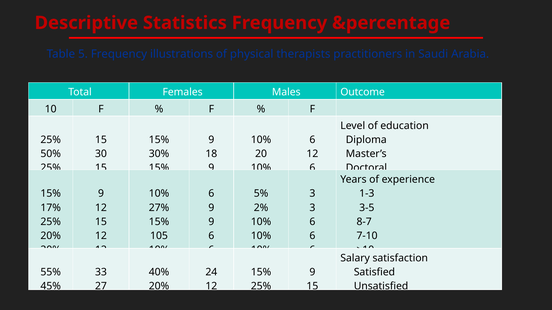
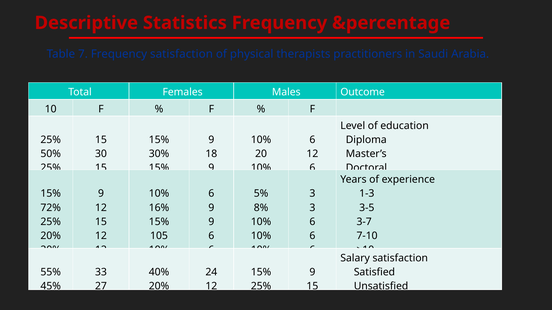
5: 5 -> 7
Frequency illustrations: illustrations -> satisfaction
17%: 17% -> 72%
27%: 27% -> 16%
2%: 2% -> 8%
8-7: 8-7 -> 3-7
